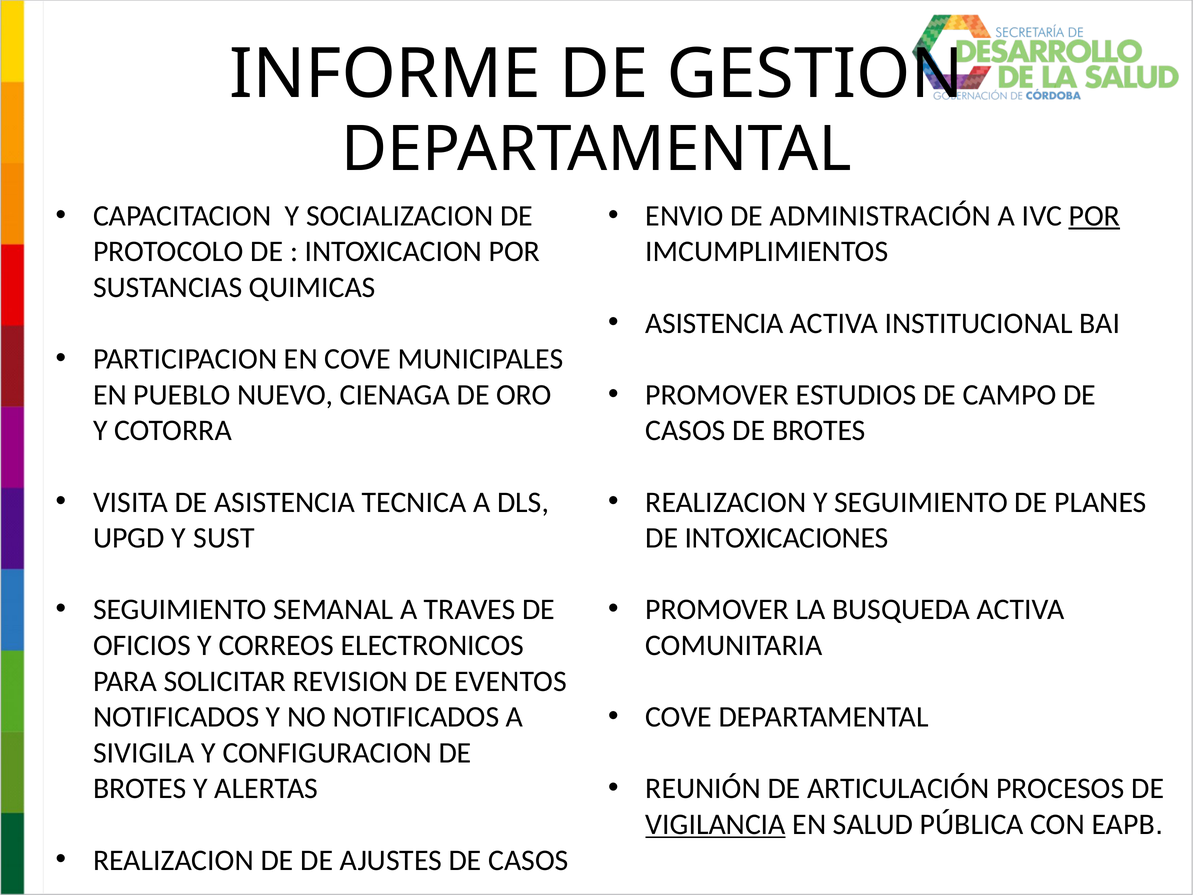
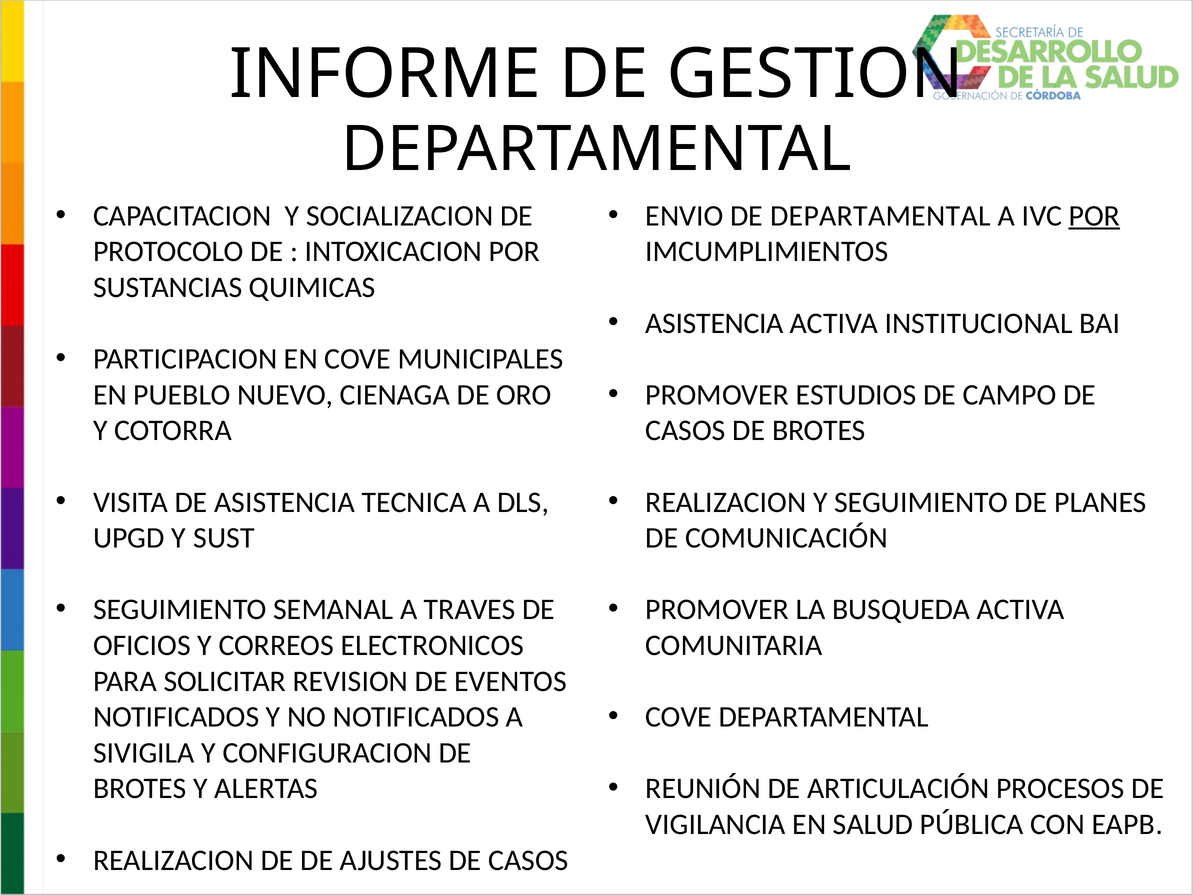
DE ADMINISTRACIÓN: ADMINISTRACIÓN -> DEPARTAMENTAL
INTOXICACIONES: INTOXICACIONES -> COMUNICACIÓN
VIGILANCIA underline: present -> none
